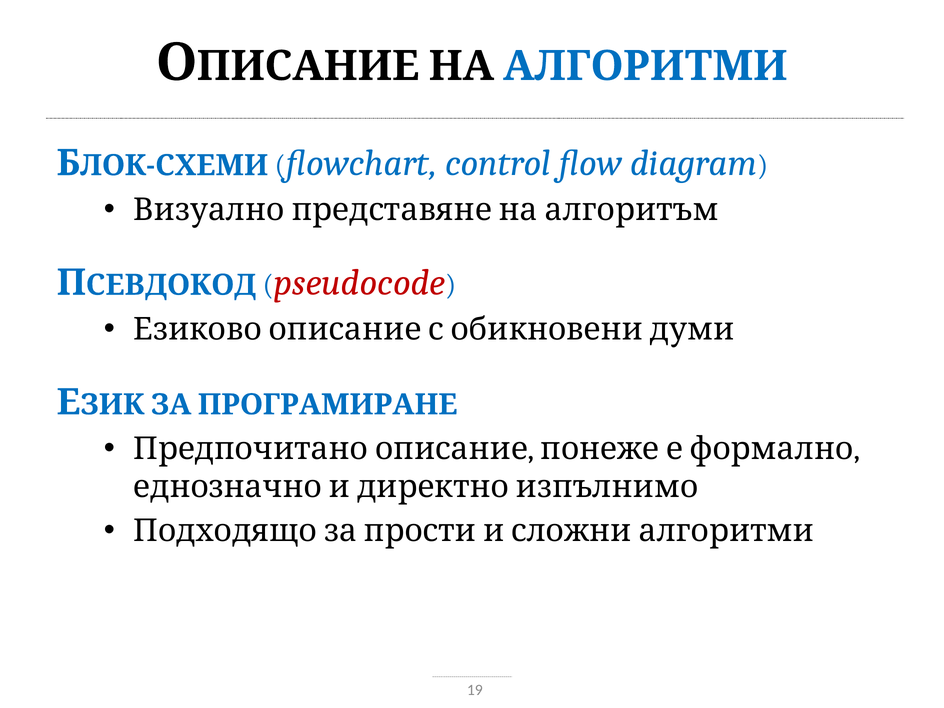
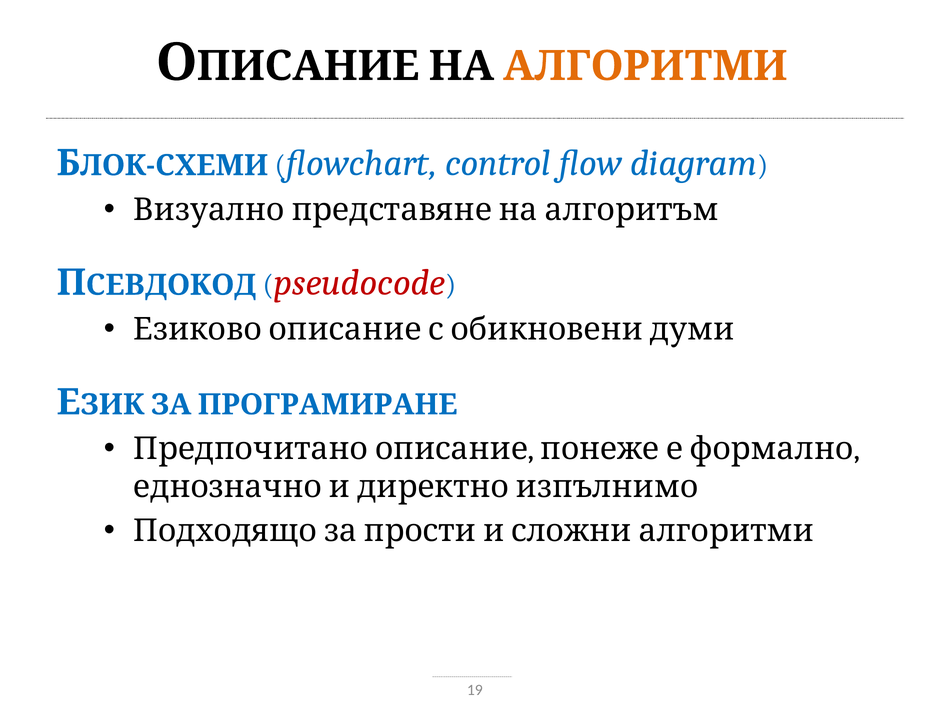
АЛГОРИТМИ colour: blue -> orange
